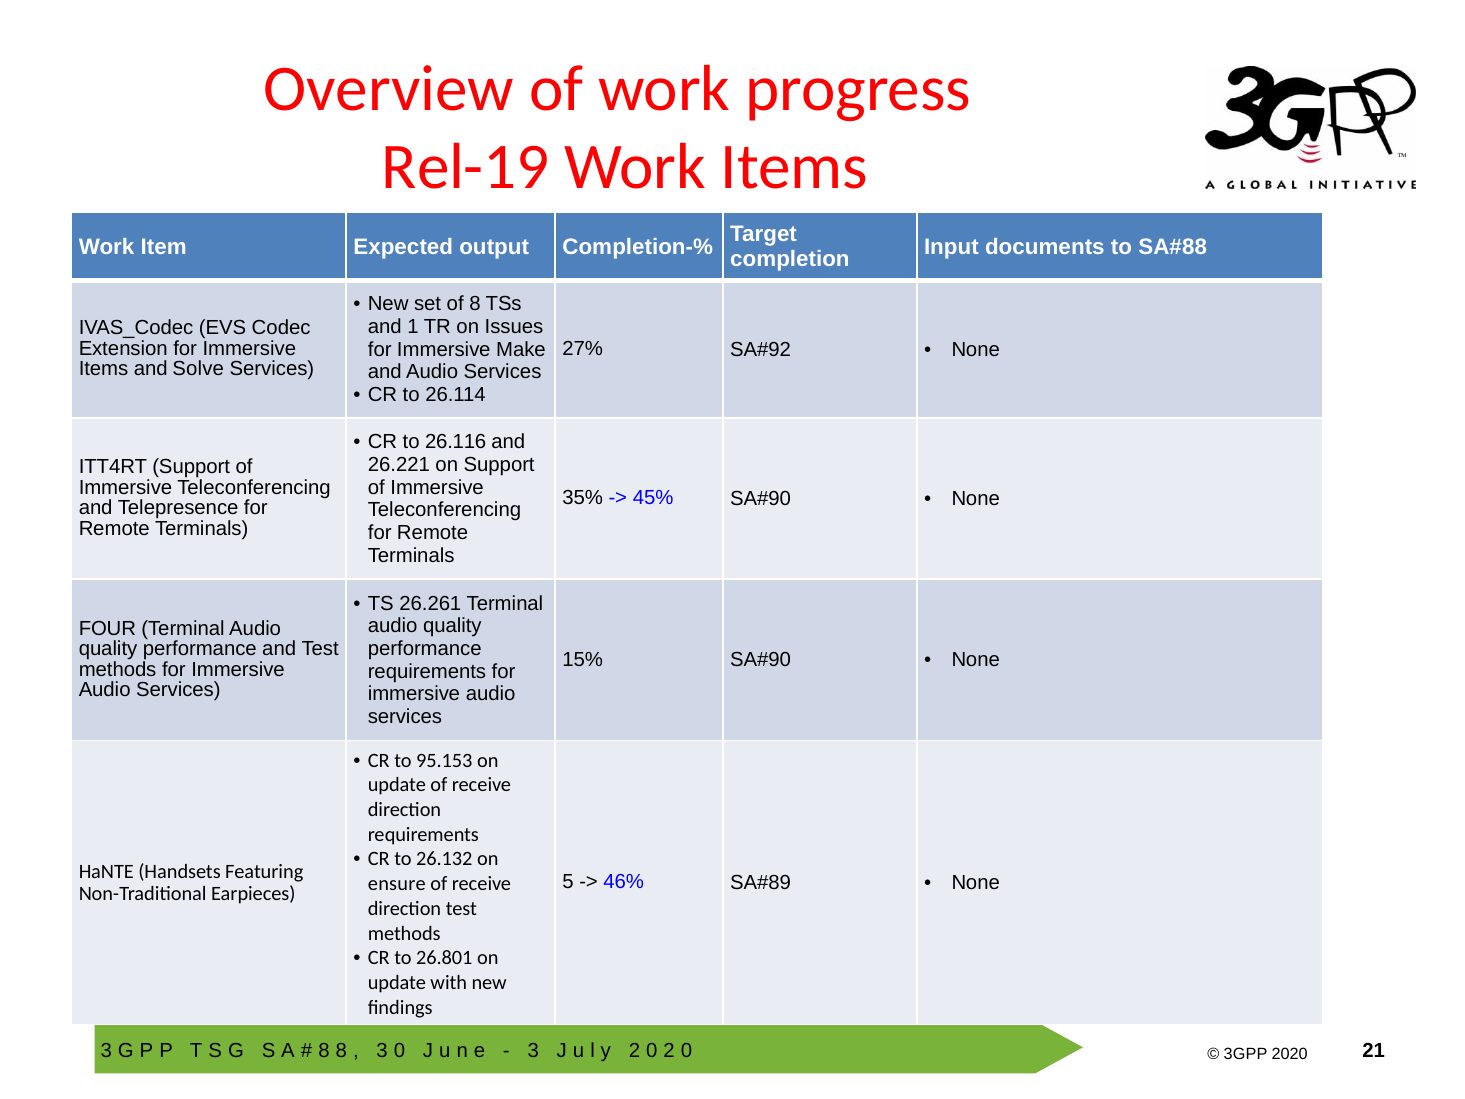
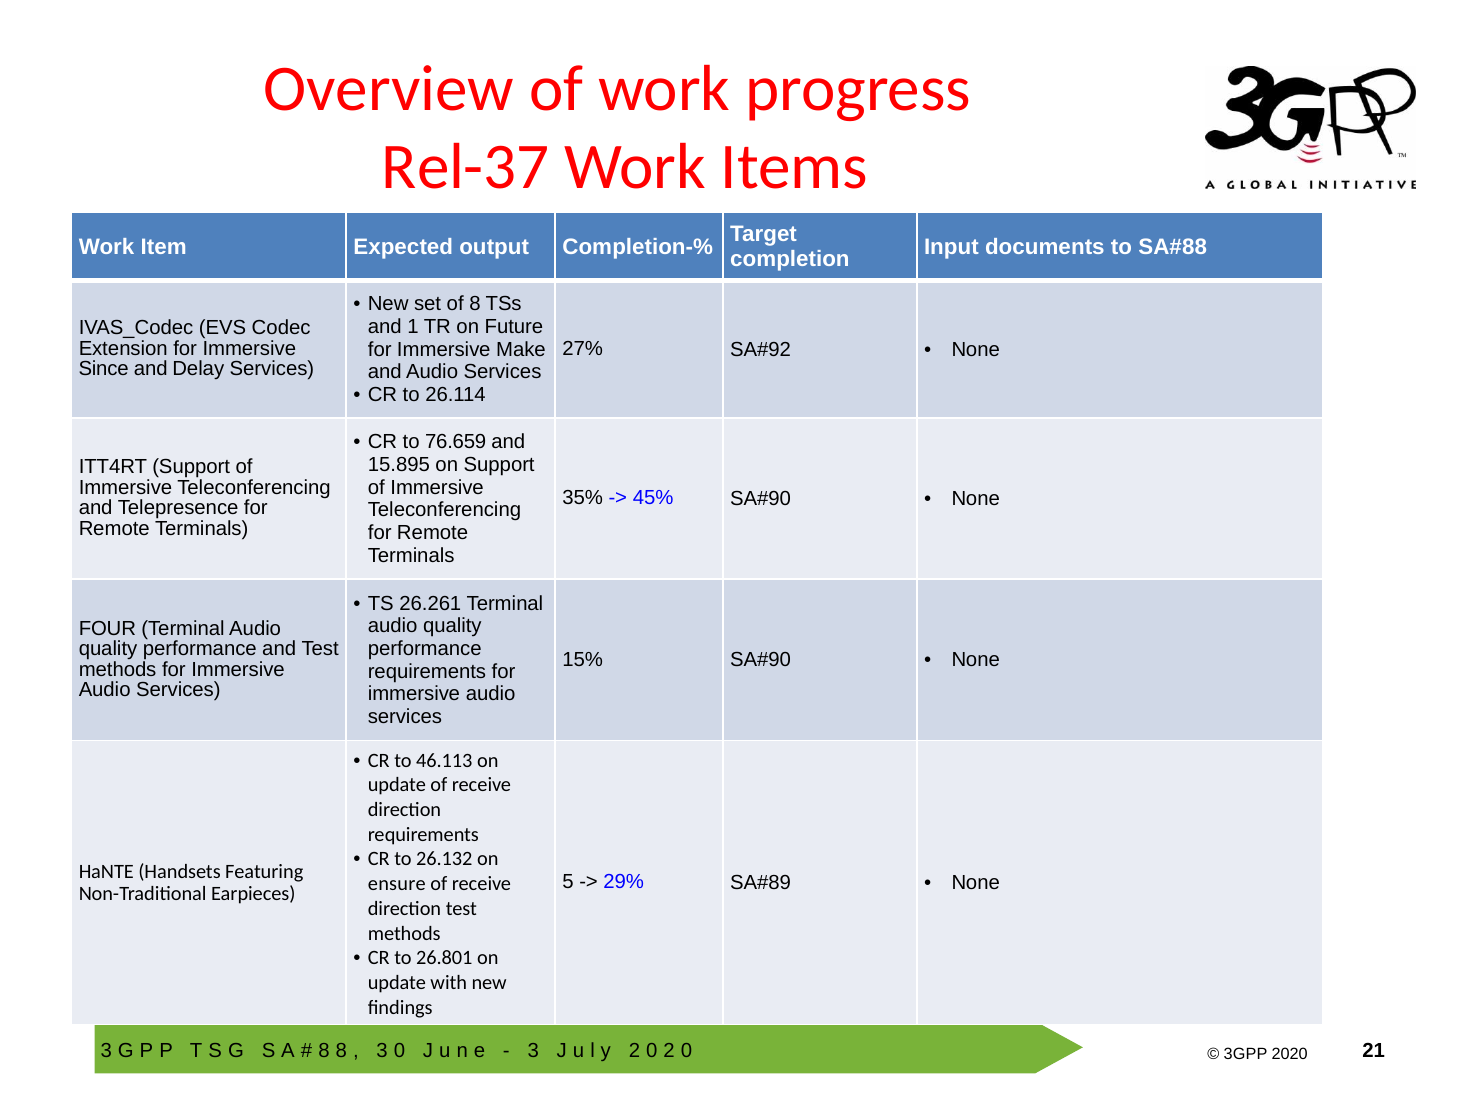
Rel-19: Rel-19 -> Rel-37
Issues: Issues -> Future
Items at (104, 369): Items -> Since
Solve: Solve -> Delay
26.116: 26.116 -> 76.659
26.221: 26.221 -> 15.895
95.153: 95.153 -> 46.113
46%: 46% -> 29%
